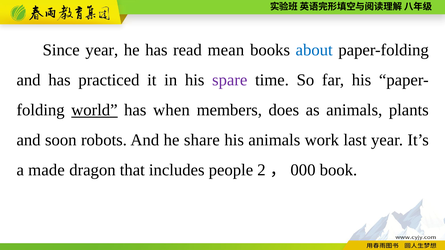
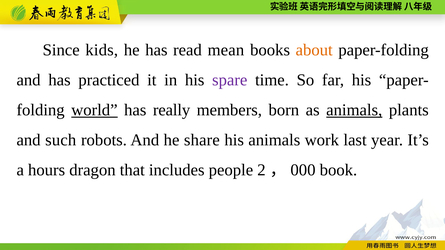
Since year: year -> kids
about colour: blue -> orange
when: when -> really
does: does -> born
animals at (354, 110) underline: none -> present
soon: soon -> such
made: made -> hours
